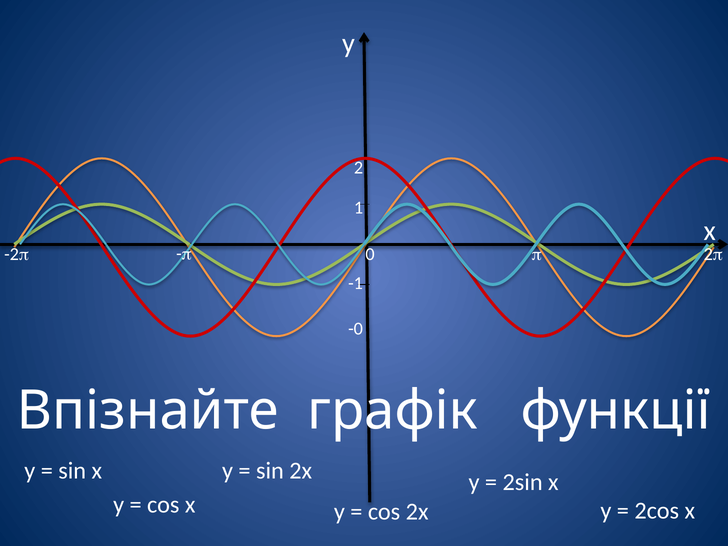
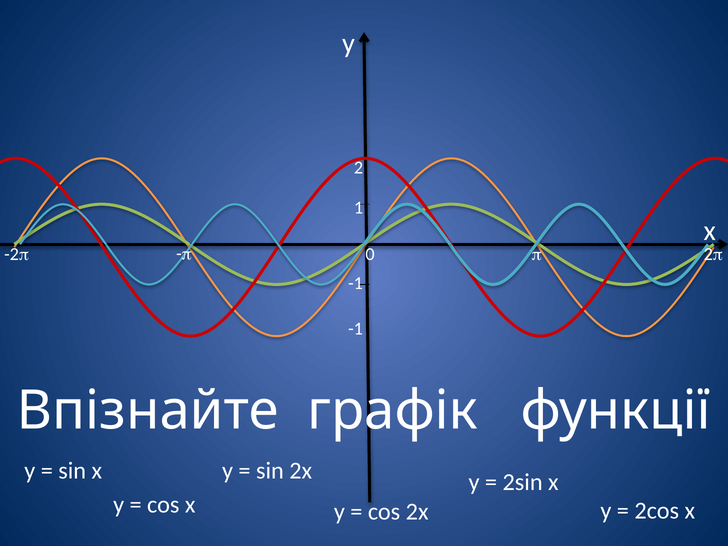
-0 at (356, 329): -0 -> -1
